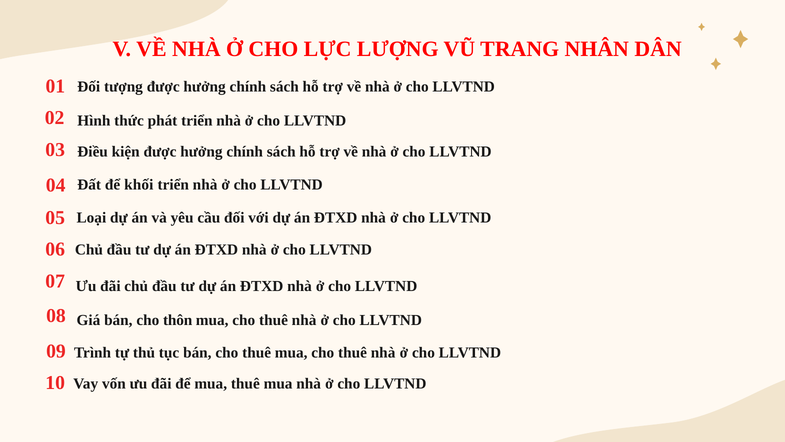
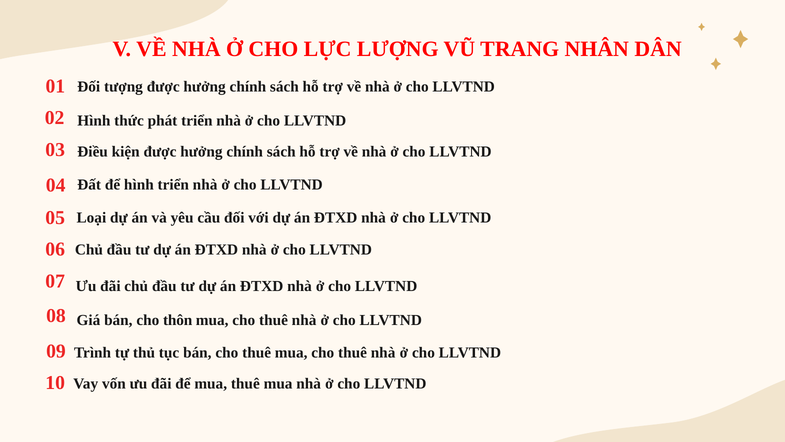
để khối: khối -> hình
